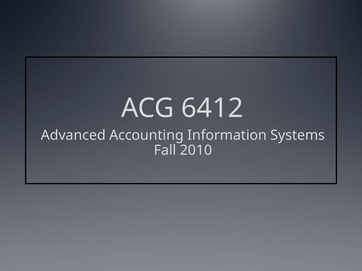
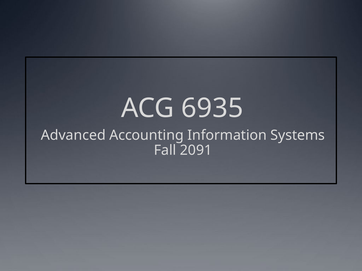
6412: 6412 -> 6935
2010: 2010 -> 2091
